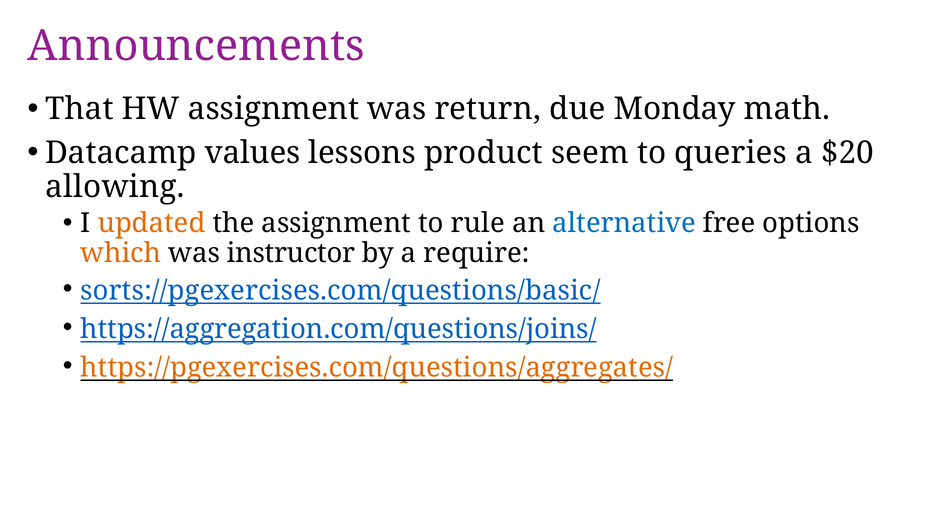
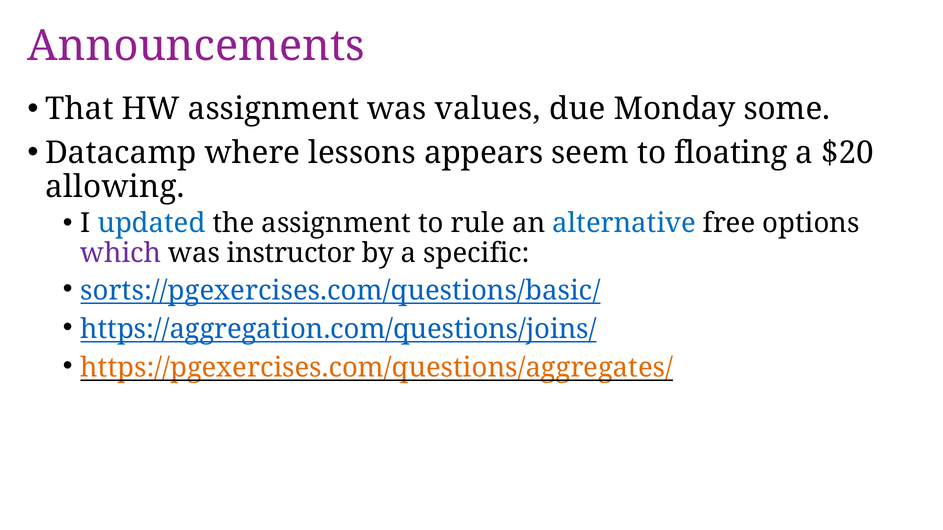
return: return -> values
math: math -> some
values: values -> where
product: product -> appears
queries: queries -> floating
updated colour: orange -> blue
which colour: orange -> purple
require: require -> specific
